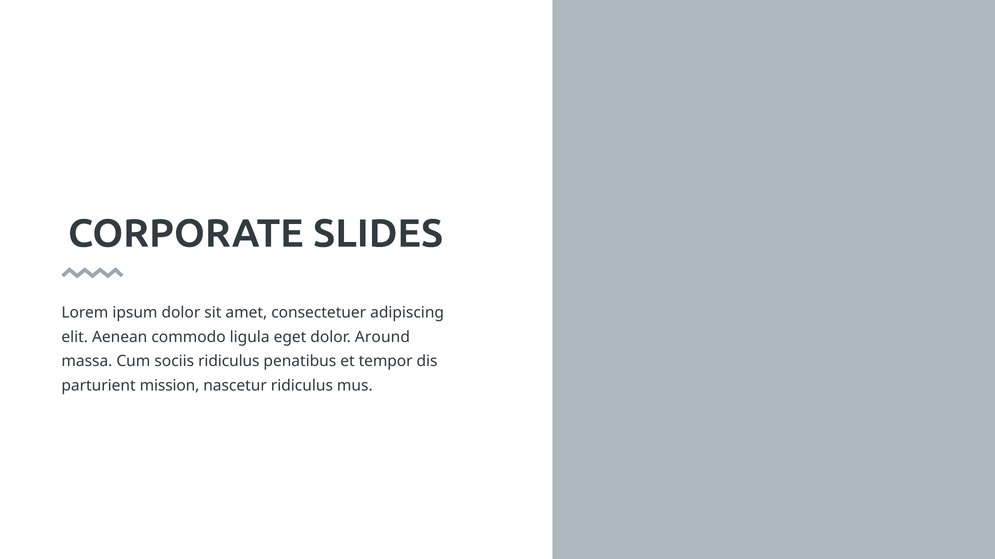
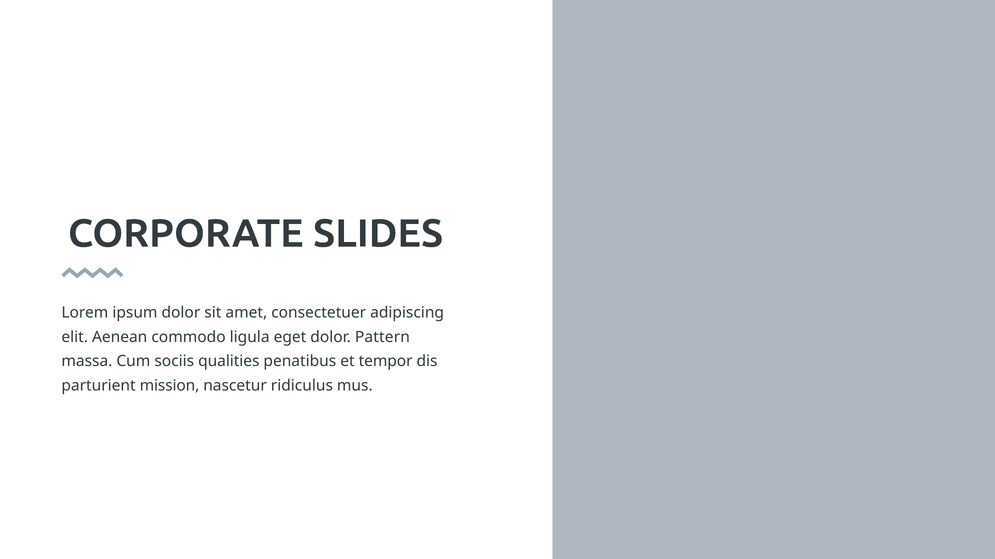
Around: Around -> Pattern
sociis ridiculus: ridiculus -> qualities
